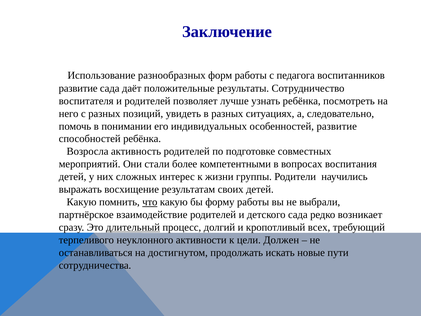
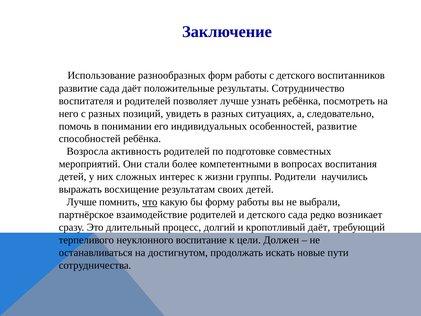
с педагога: педагога -> детского
Какую at (82, 202): Какую -> Лучше
длительный underline: present -> none
кропотливый всех: всех -> даёт
активности: активности -> воспитание
